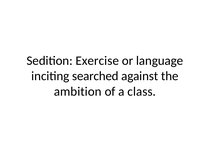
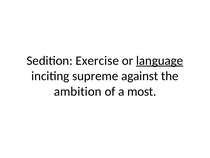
language underline: none -> present
searched: searched -> supreme
class: class -> most
